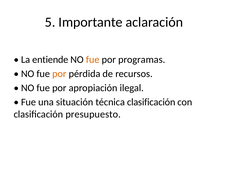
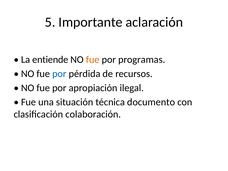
por at (59, 74) colour: orange -> blue
técnica clasificación: clasificación -> documento
presupuesto: presupuesto -> colaboración
